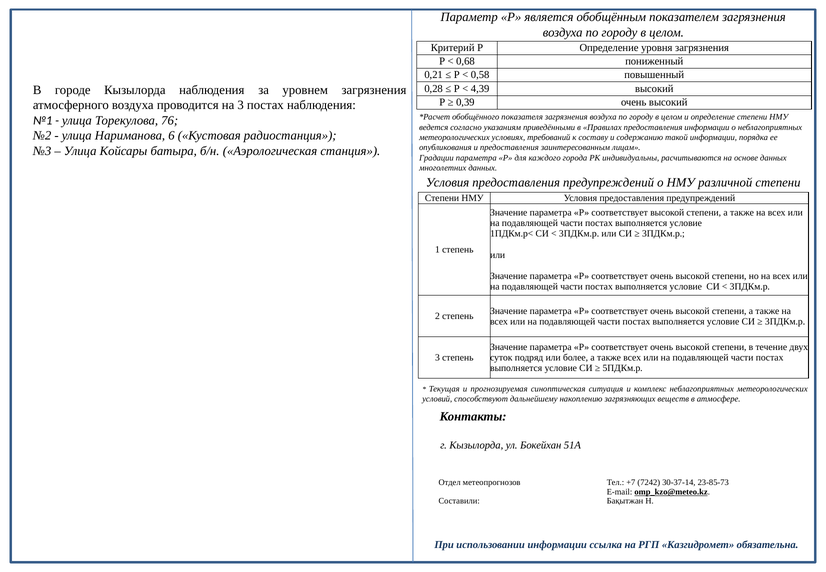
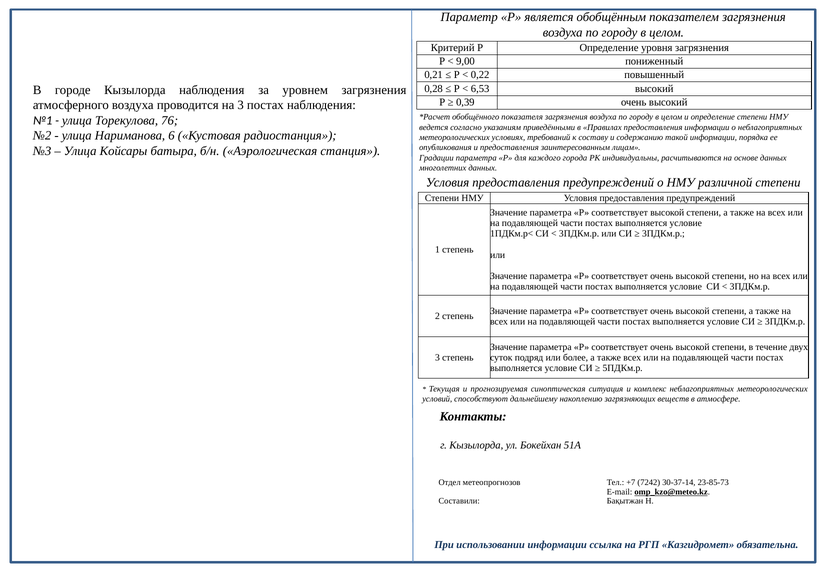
0,68: 0,68 -> 9,00
0,58: 0,58 -> 0,22
4,39: 4,39 -> 6,53
